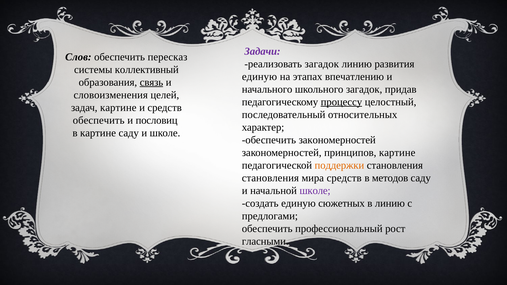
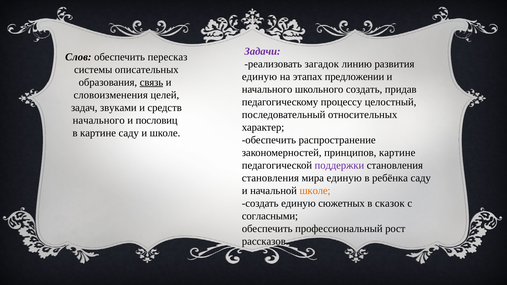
коллективный: коллективный -> описательных
впечатлению: впечатлению -> предложении
школьного загадок: загадок -> создать
процессу underline: present -> none
задач картине: картине -> звуками
обеспечить at (99, 120): обеспечить -> начального
обеспечить закономерностей: закономерностей -> распространение
поддержки colour: orange -> purple
мира средств: средств -> единую
методов: методов -> ребёнка
школе at (315, 191) colour: purple -> orange
в линию: линию -> сказок
предлогами: предлогами -> согласными
гласными: гласными -> рассказов
